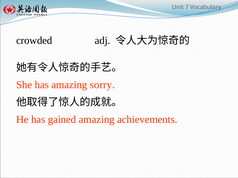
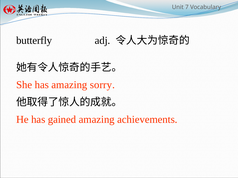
crowded: crowded -> butterfly
